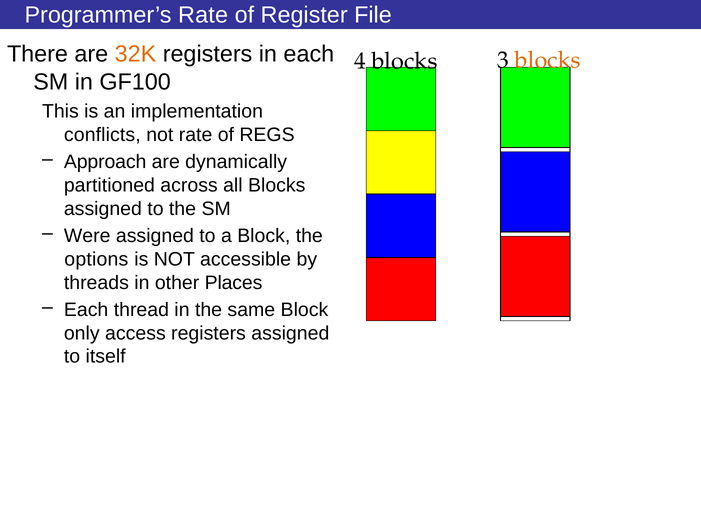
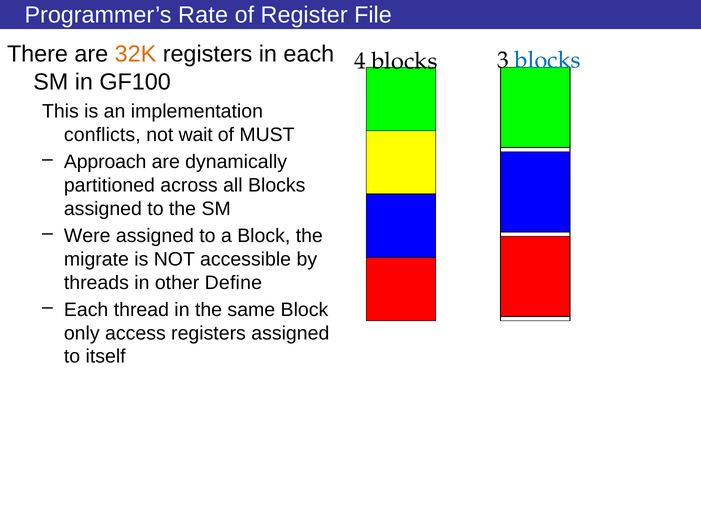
blocks at (548, 60) colour: orange -> blue
not rate: rate -> wait
REGS: REGS -> MUST
options: options -> migrate
Places: Places -> Define
